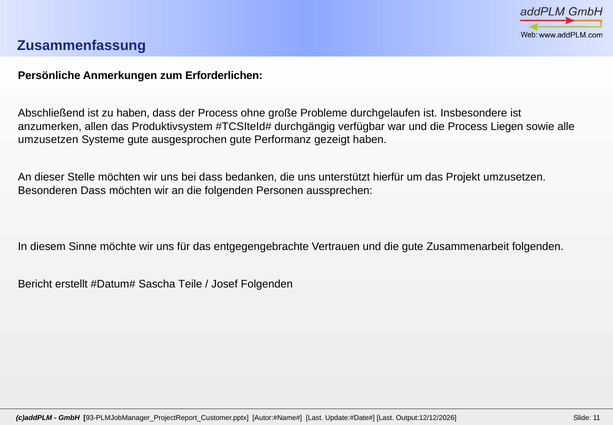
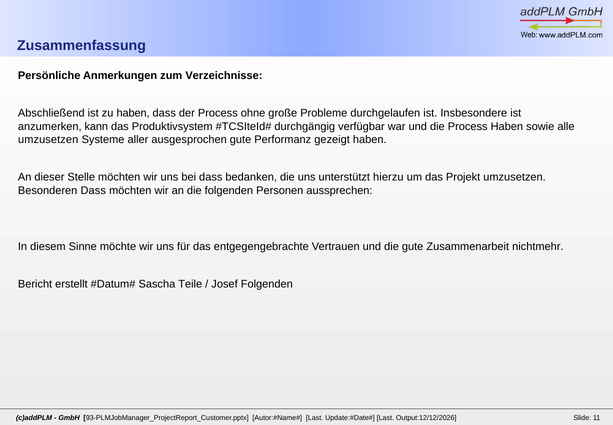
Erforderlichen: Erforderlichen -> Verzeichnisse
allen: allen -> kann
Process Liegen: Liegen -> Haben
Systeme gute: gute -> aller
hierfür: hierfür -> hierzu
Zusammenarbeit folgenden: folgenden -> nichtmehr
